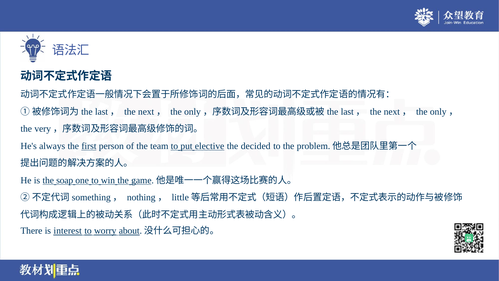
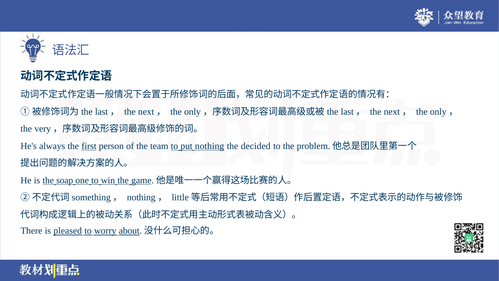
elective: elective -> nothing
interest: interest -> pleased
